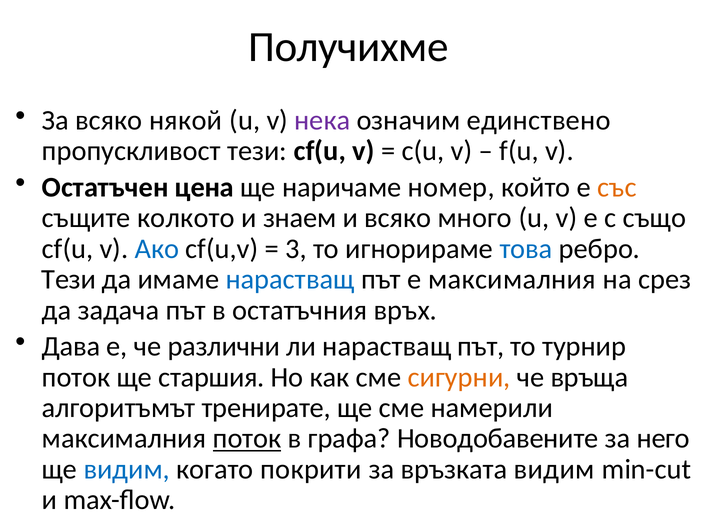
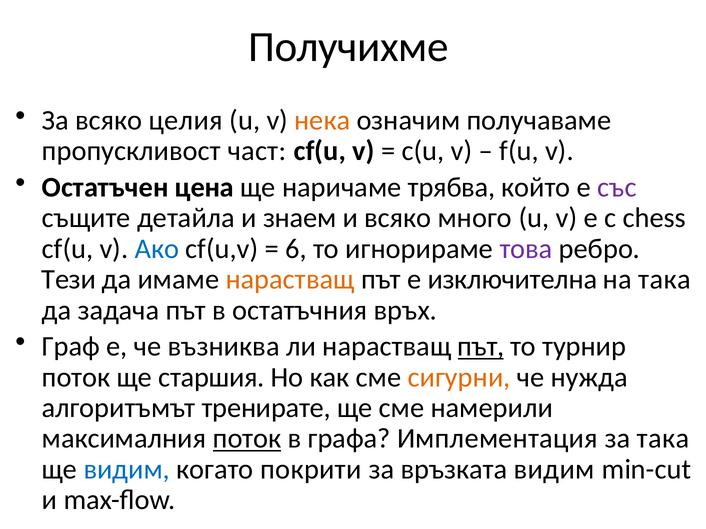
някой: някой -> целия
нека colour: purple -> orange
единствено: единствено -> получаваме
пропускливост тези: тези -> част
номер: номер -> трябва
със colour: orange -> purple
колкото: колкото -> детайла
също: също -> chess
3: 3 -> 6
това colour: blue -> purple
нарастващ at (290, 280) colour: blue -> orange
е максималния: максималния -> изключителна
на срез: срез -> така
Дава: Дава -> Граф
различни: различни -> възниква
път at (481, 347) underline: none -> present
връща: връща -> нужда
Новодобавените: Новодобавените -> Имплементация
за него: него -> така
